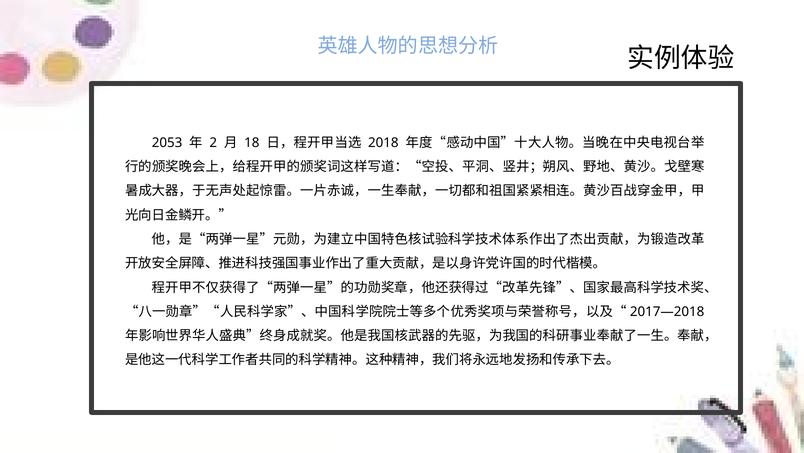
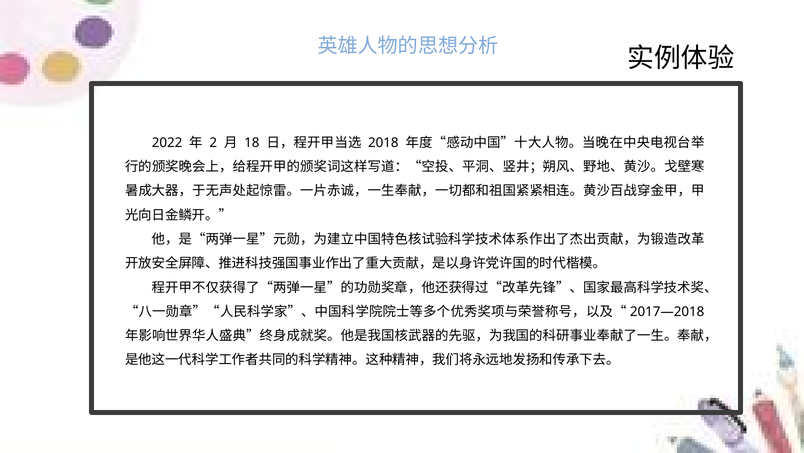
2053: 2053 -> 2022
